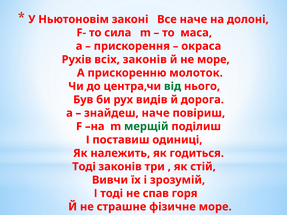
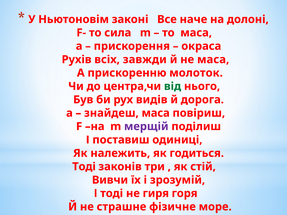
всіх законів: законів -> завжди
не море: море -> маса
знайдеш наче: наче -> маса
мерщій colour: green -> purple
спав: спав -> гиря
